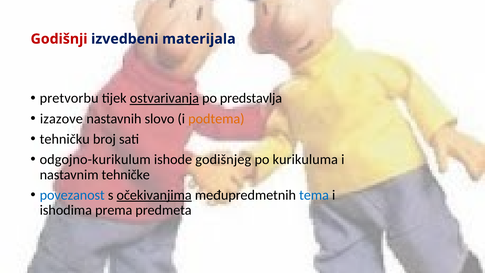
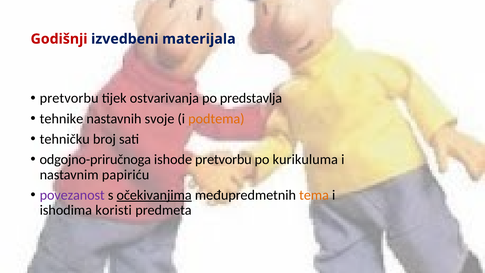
ostvarivanja underline: present -> none
izazove: izazove -> tehnike
slovo: slovo -> svoje
odgojno-kurikulum: odgojno-kurikulum -> odgojno-priručnoga
ishode godišnjeg: godišnjeg -> pretvorbu
tehničke: tehničke -> papiriću
povezanost colour: blue -> purple
tema colour: blue -> orange
prema: prema -> koristi
